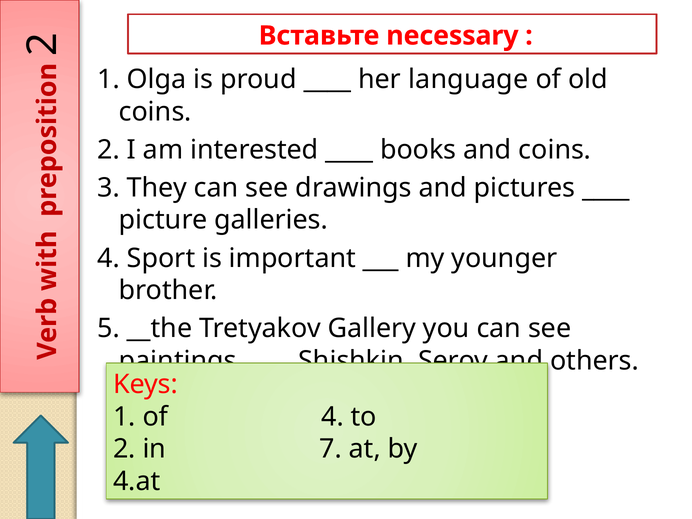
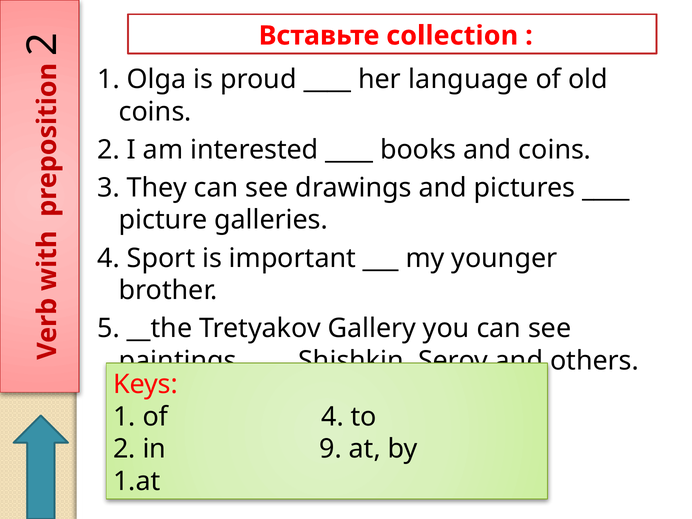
necessary: necessary -> collection
7: 7 -> 9
4.at: 4.at -> 1.at
